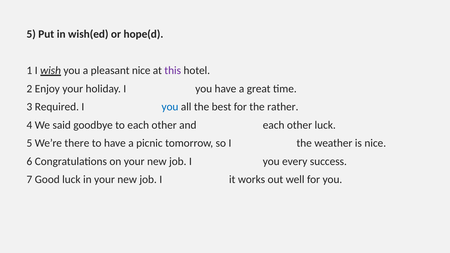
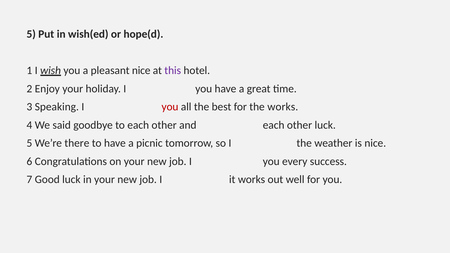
Required: Required -> Speaking
you at (170, 107) colour: blue -> red
the rather: rather -> works
